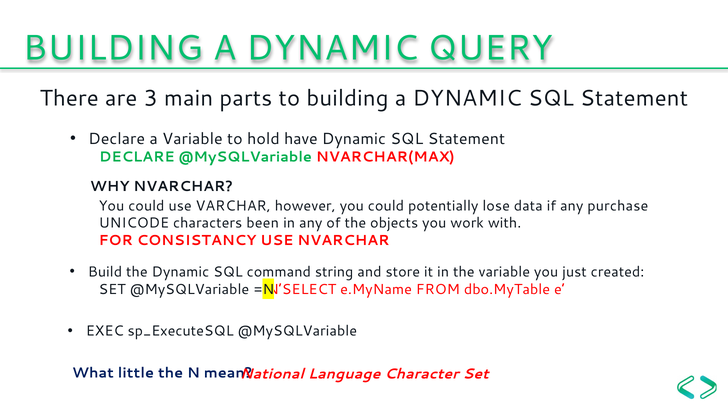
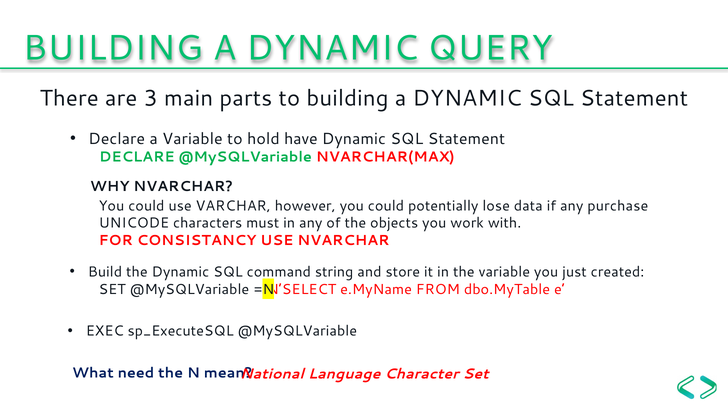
been: been -> must
little: little -> need
